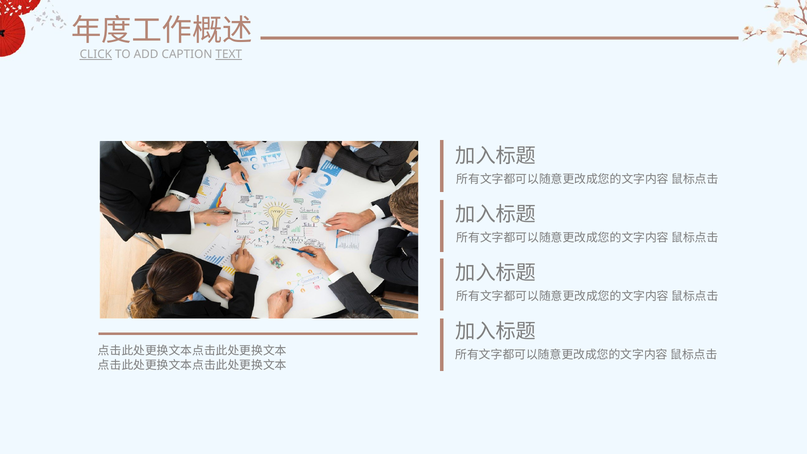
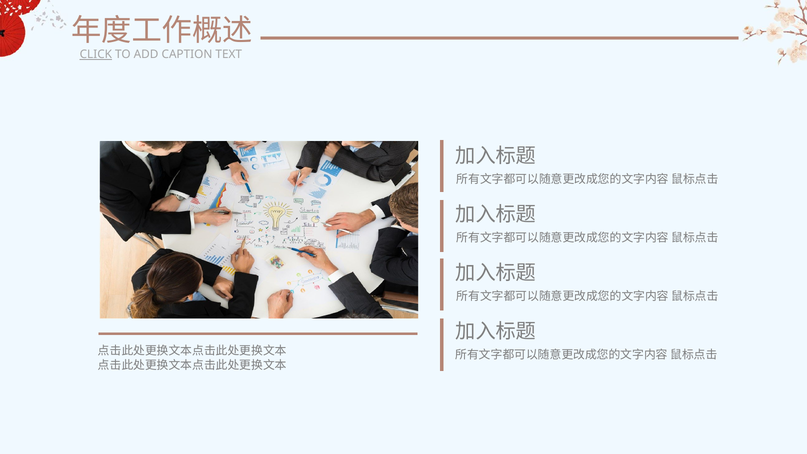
TEXT underline: present -> none
